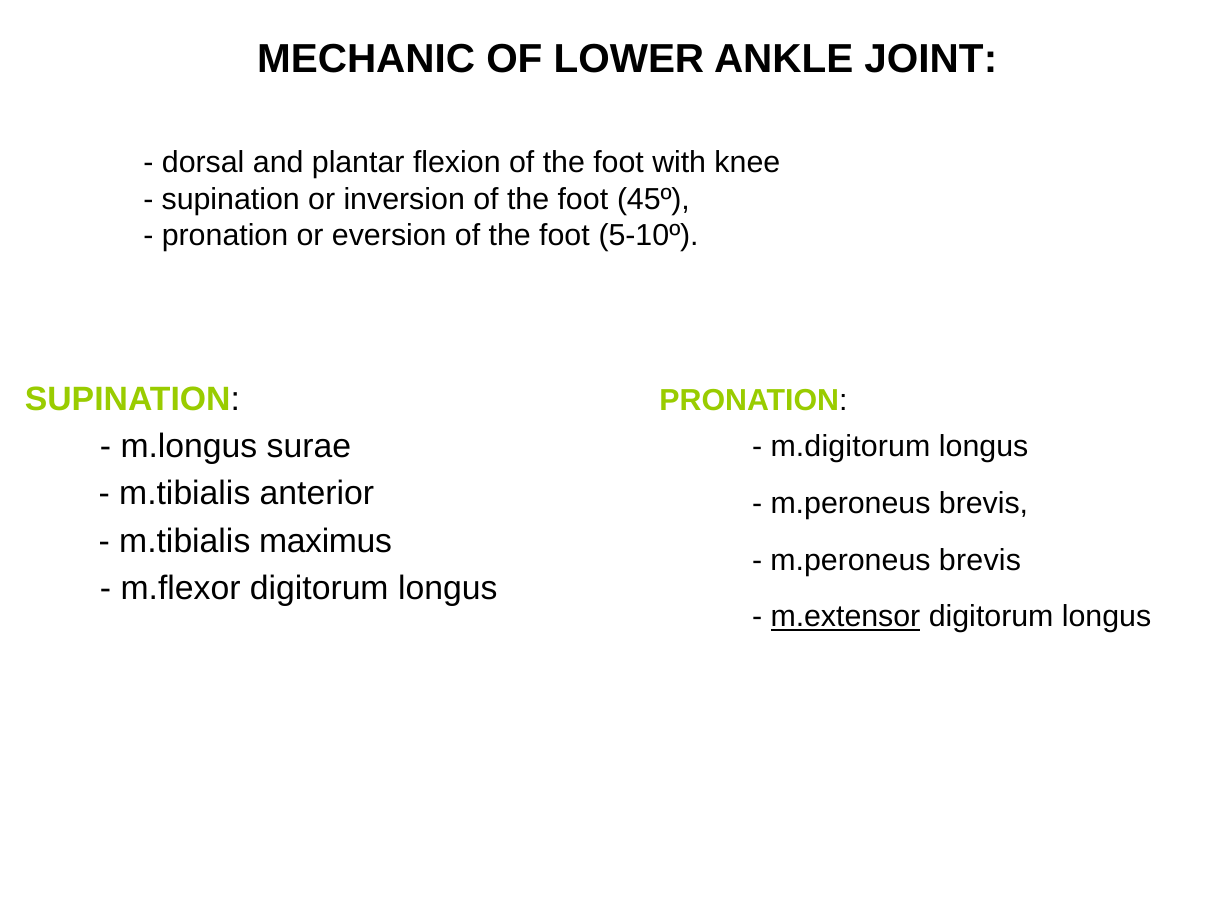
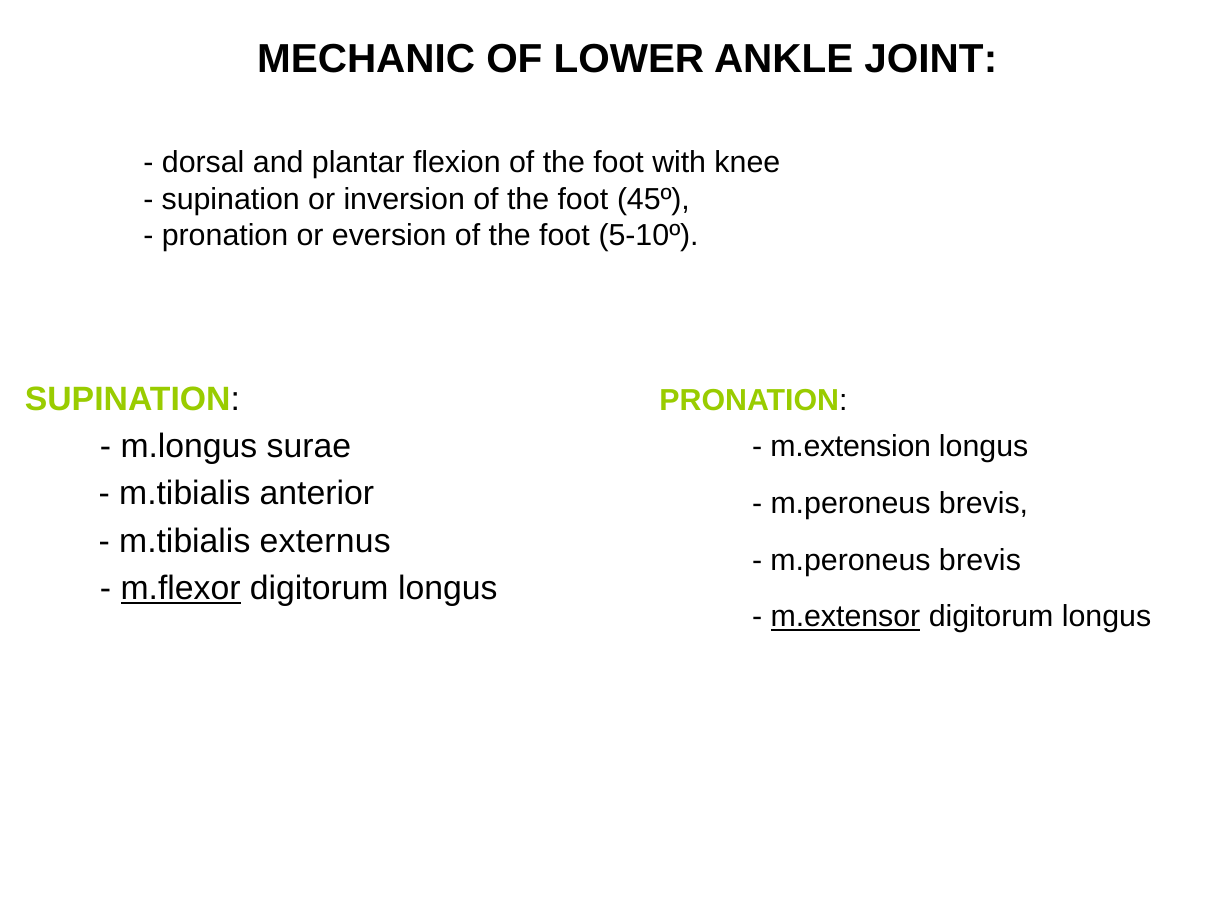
m.digitorum: m.digitorum -> m.extension
maximus: maximus -> externus
m.flexor underline: none -> present
